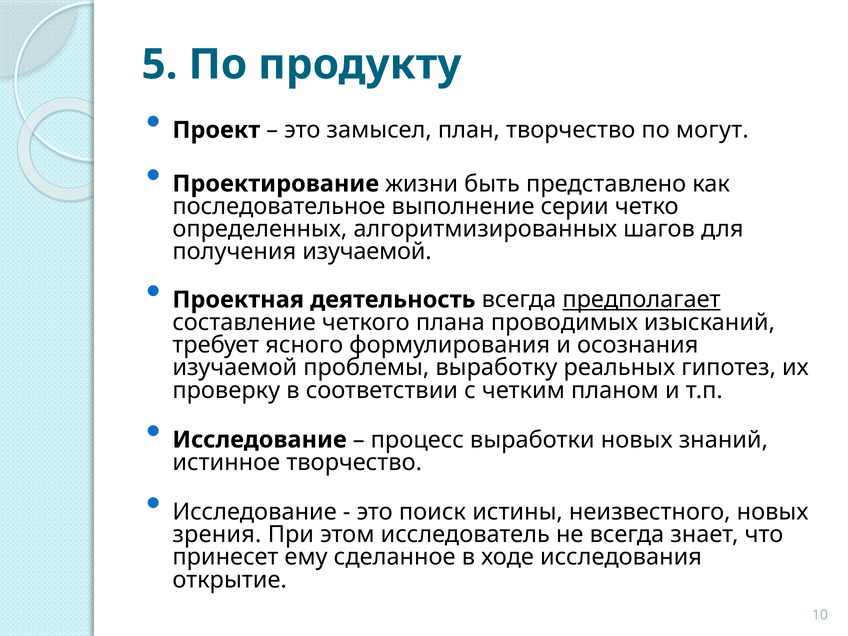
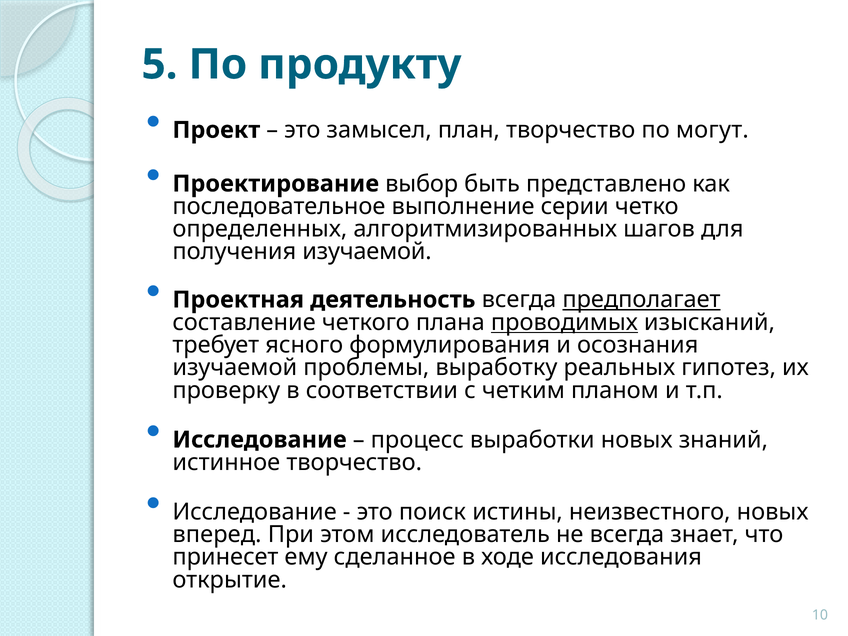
жизни: жизни -> выбор
проводимых underline: none -> present
зрения: зрения -> вперед
